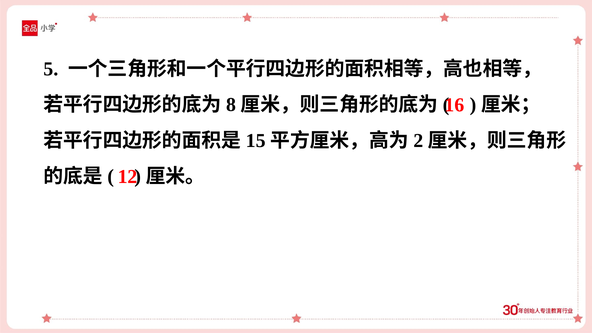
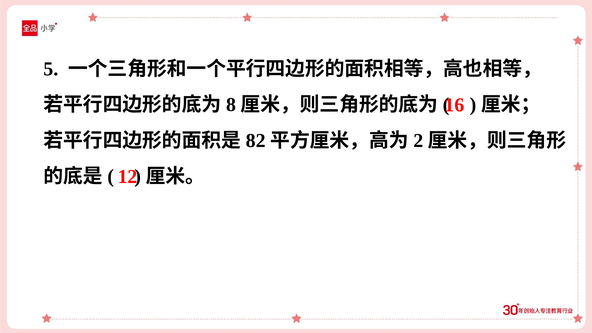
15: 15 -> 82
